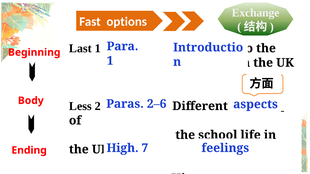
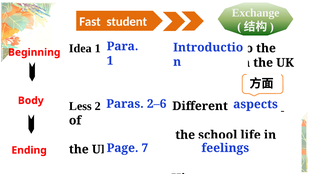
options: options -> student
Last: Last -> Idea
High: High -> Page
